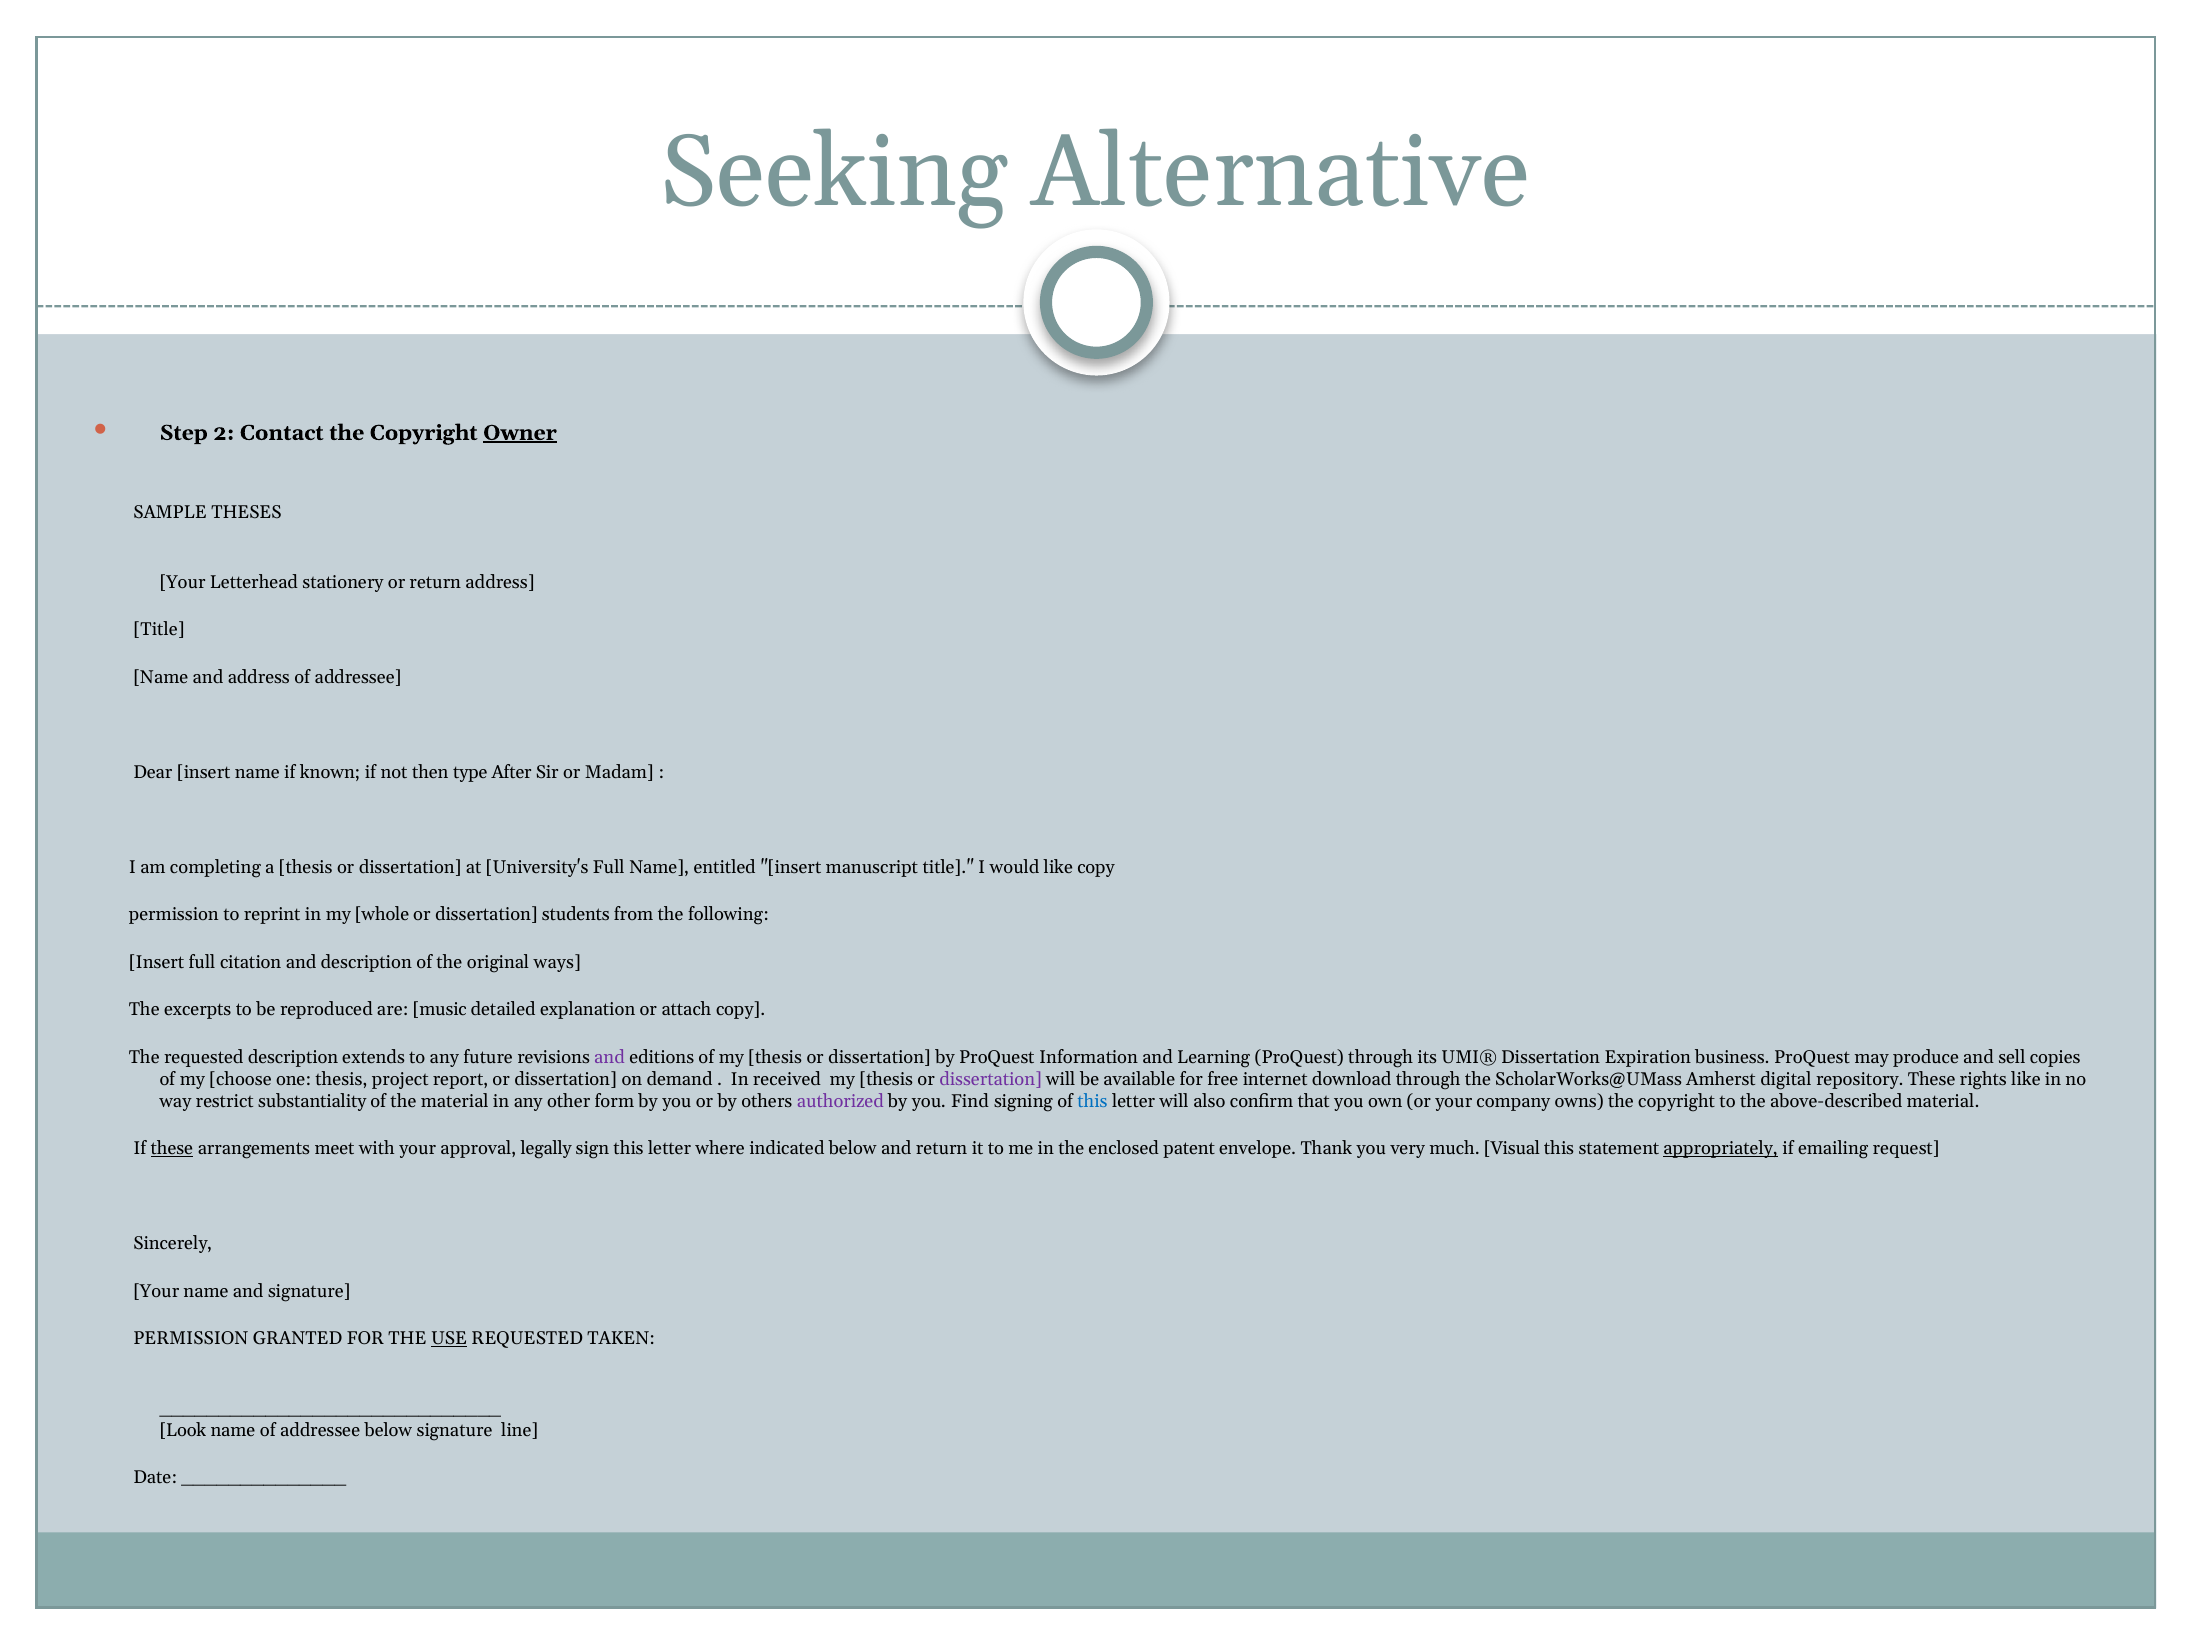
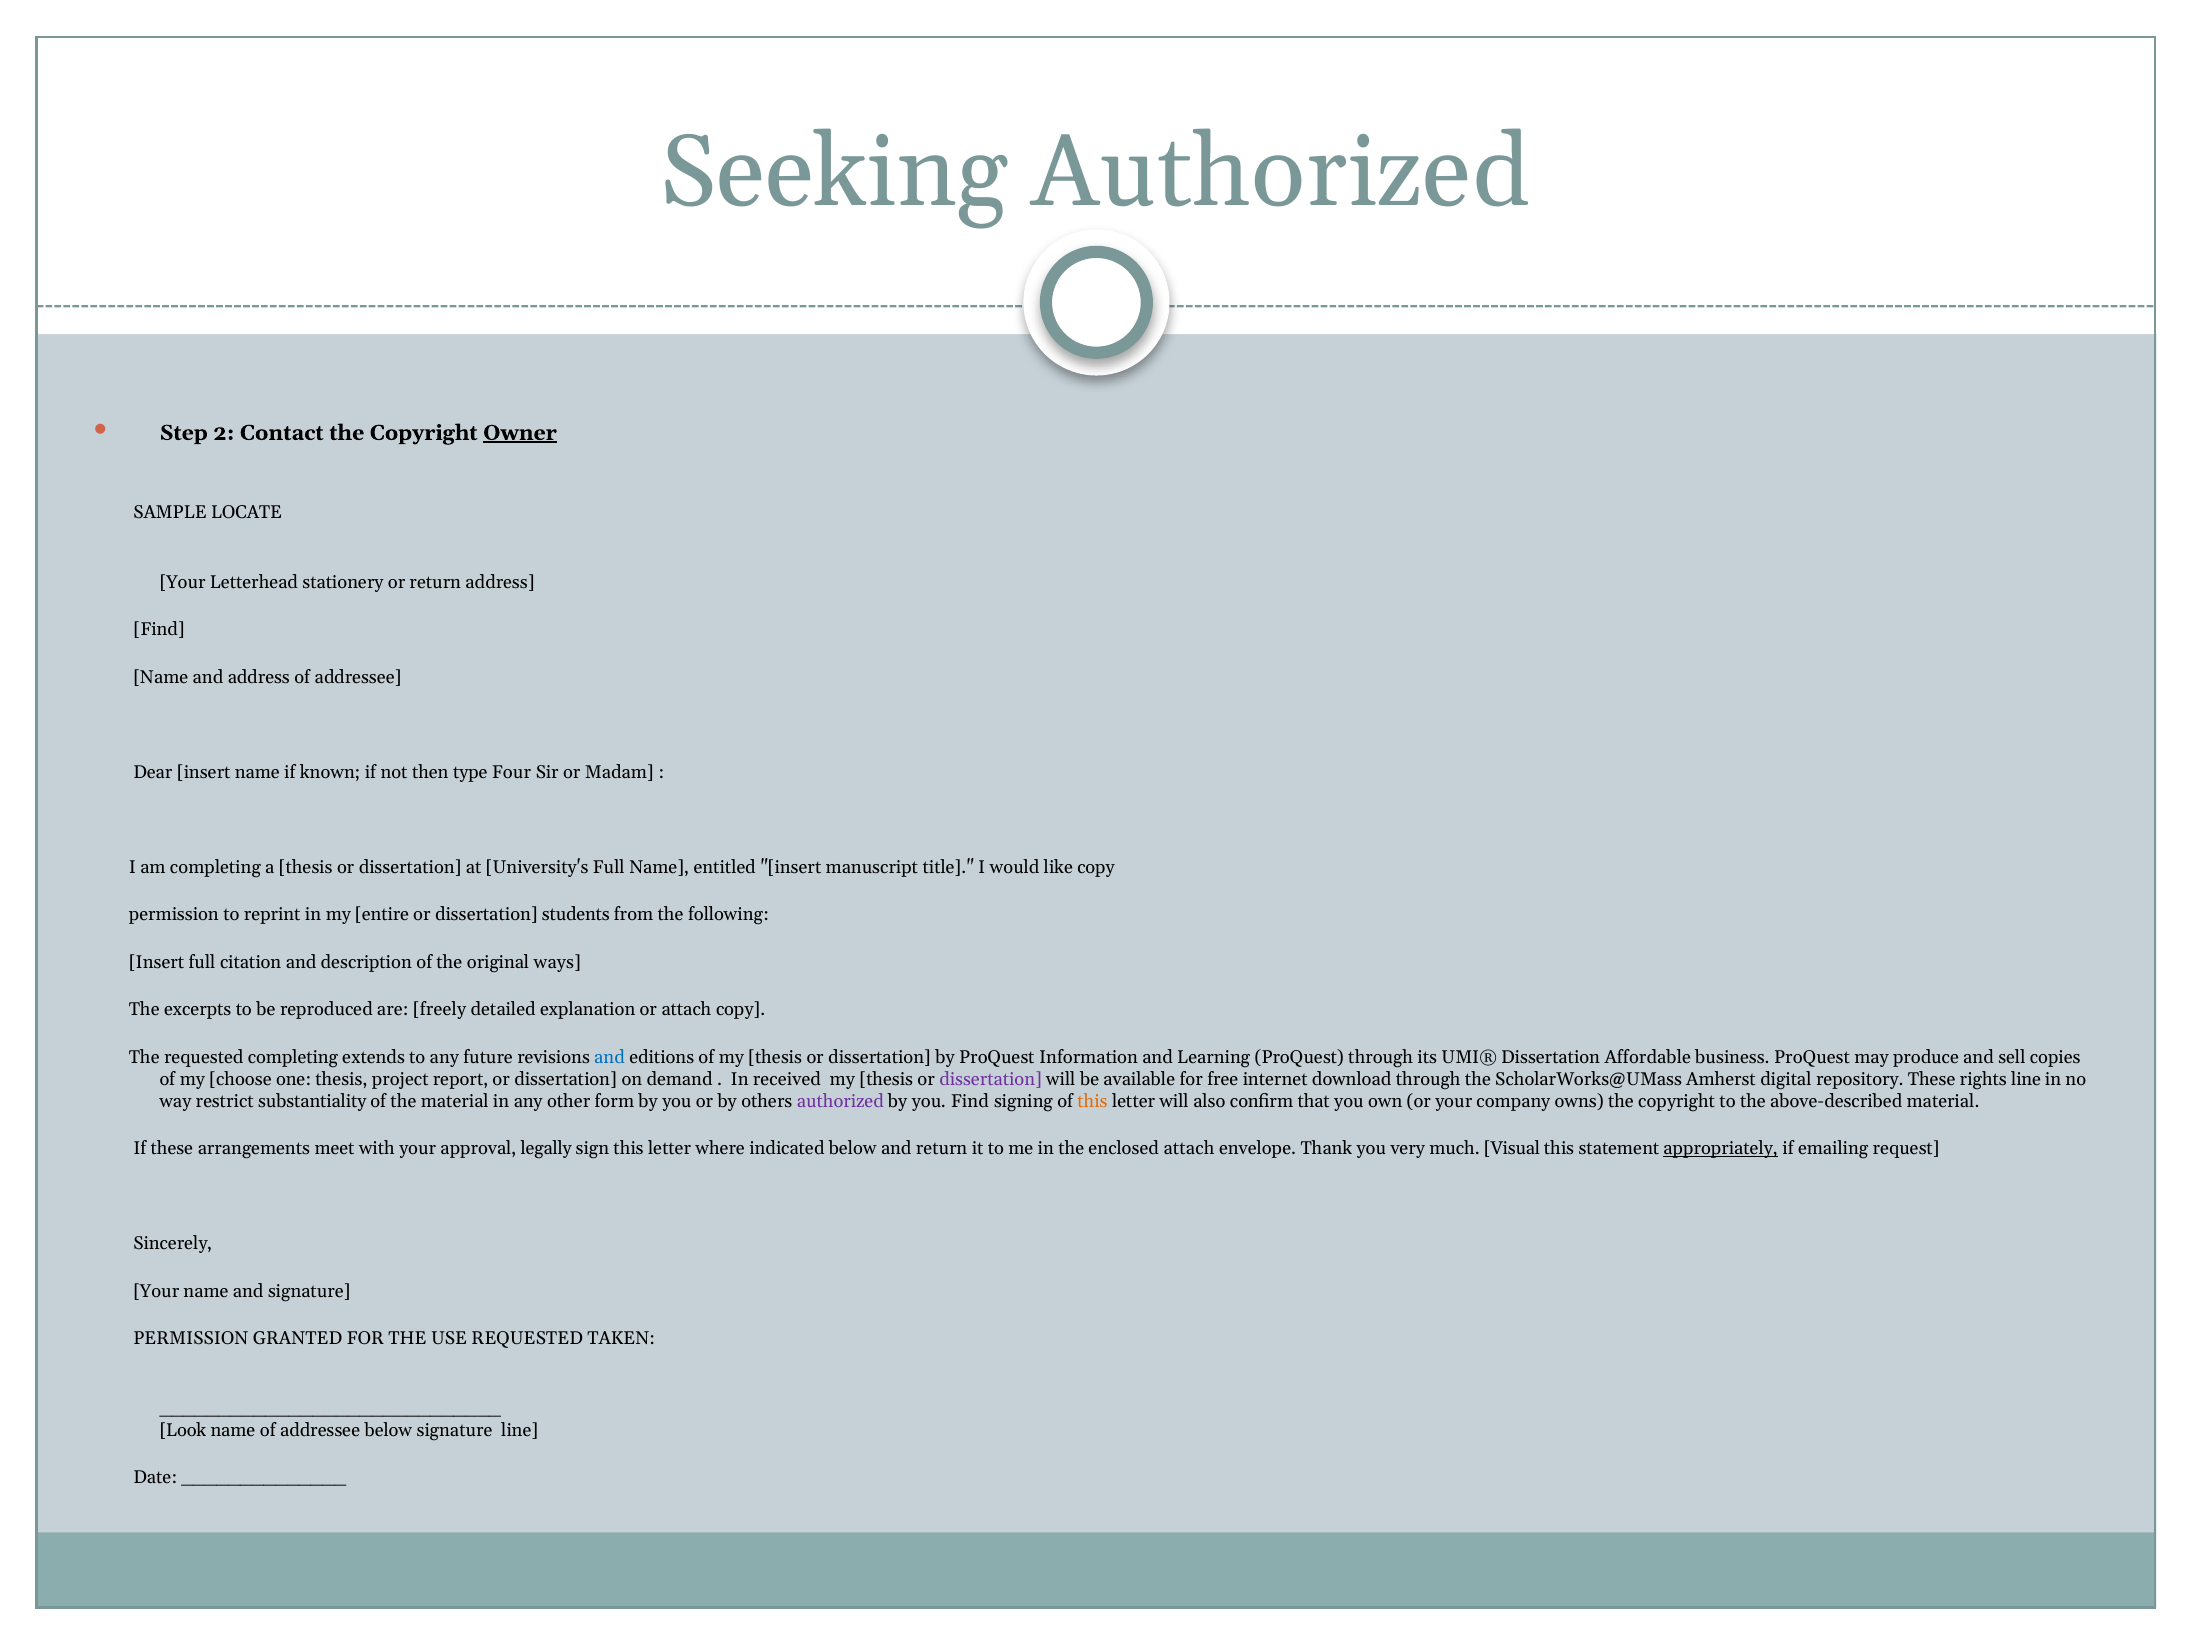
Seeking Alternative: Alternative -> Authorized
THESES: THESES -> LOCATE
Title at (159, 630): Title -> Find
After: After -> Four
whole: whole -> entire
music: music -> freely
requested description: description -> completing
and at (610, 1057) colour: purple -> blue
Expiration: Expiration -> Affordable
rights like: like -> line
this at (1092, 1101) colour: blue -> orange
these at (172, 1148) underline: present -> none
enclosed patent: patent -> attach
USE underline: present -> none
